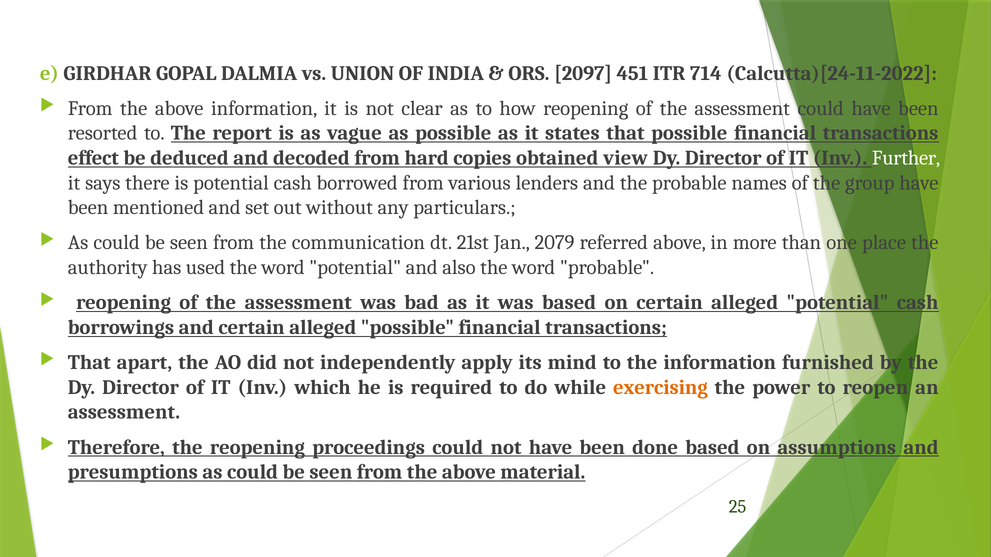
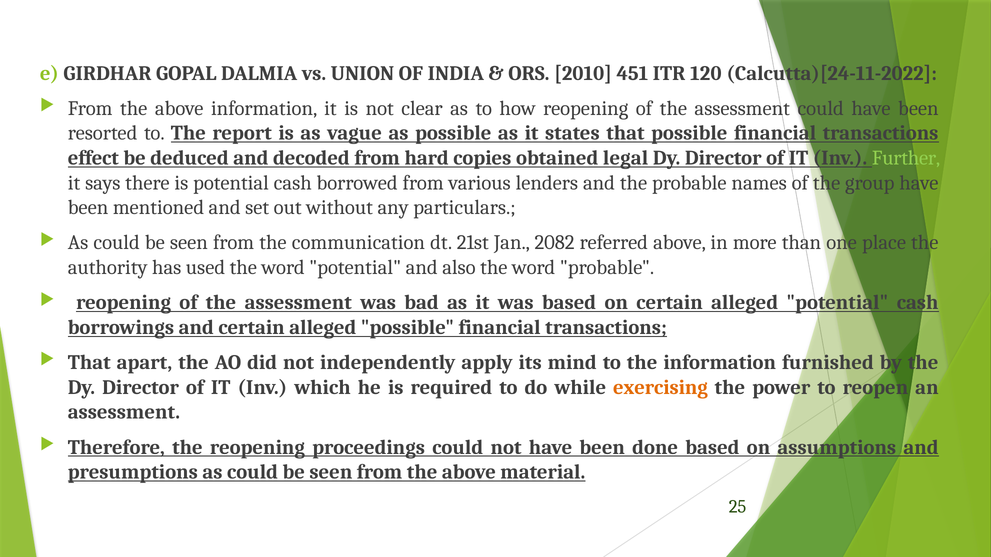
2097: 2097 -> 2010
714: 714 -> 120
view: view -> legal
Further colour: white -> light green
2079: 2079 -> 2082
